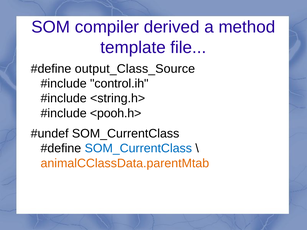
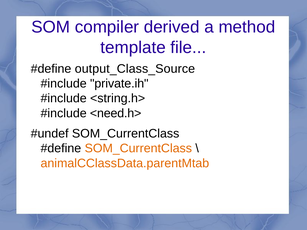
control.ih: control.ih -> private.ih
<pooh.h>: <pooh.h> -> <need.h>
SOM_CurrentClass at (138, 149) colour: blue -> orange
